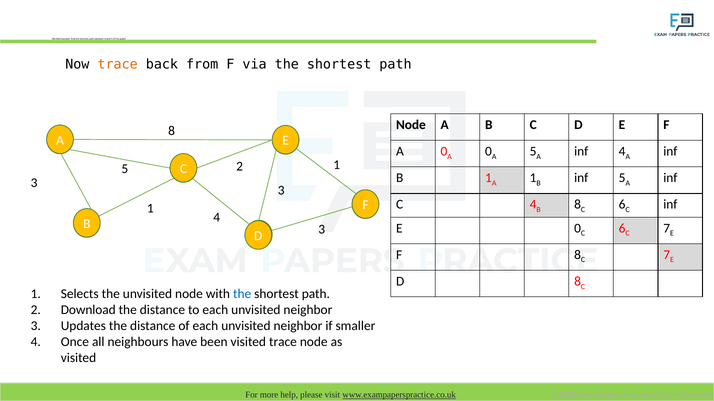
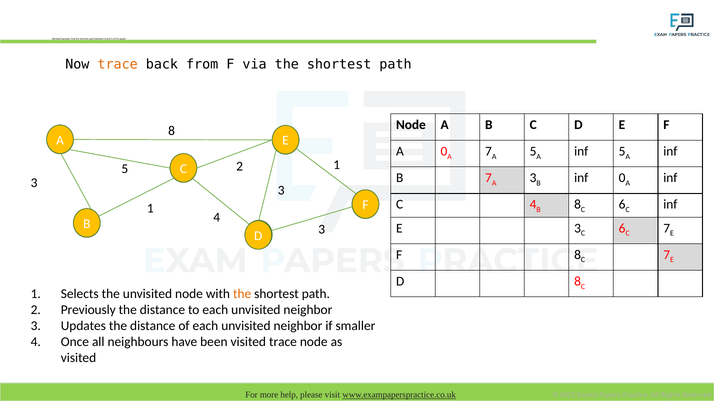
0 at (488, 152): 0 -> 7
inf 4: 4 -> 5
B 1: 1 -> 7
A 1: 1 -> 3
inf 5: 5 -> 0
E 0: 0 -> 3
the at (242, 294) colour: blue -> orange
Download: Download -> Previously
